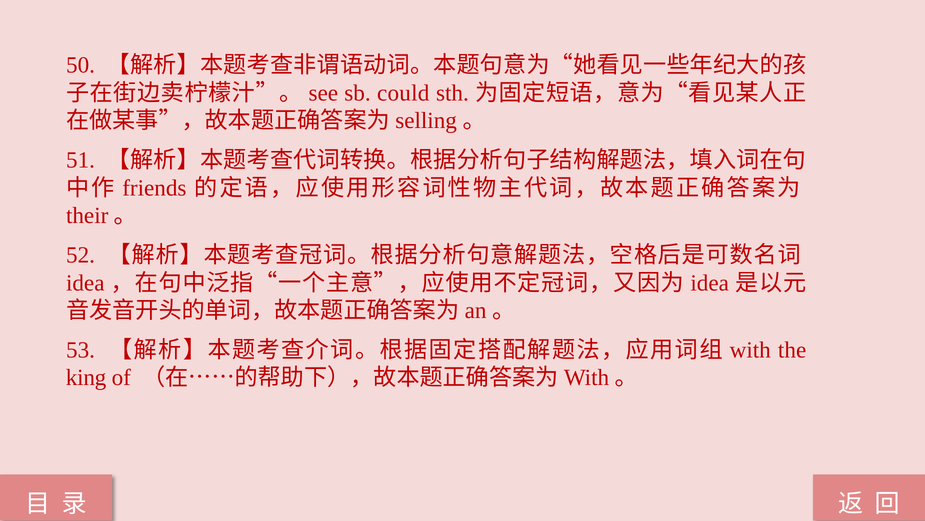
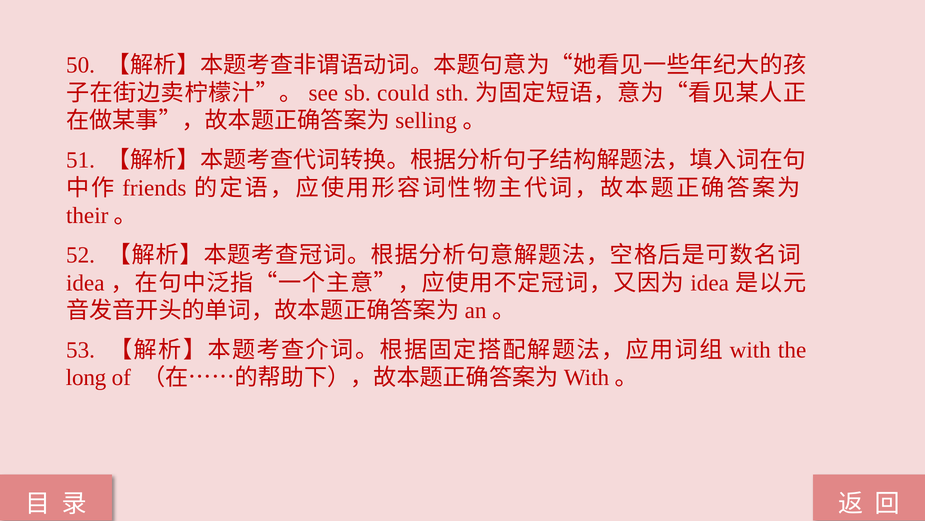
king: king -> long
